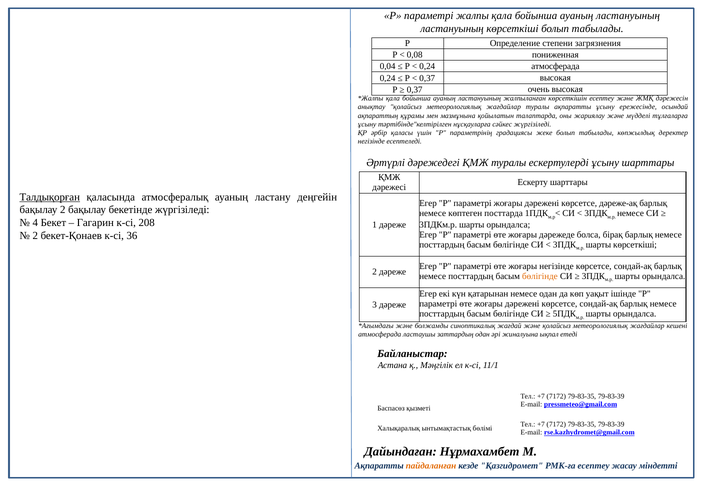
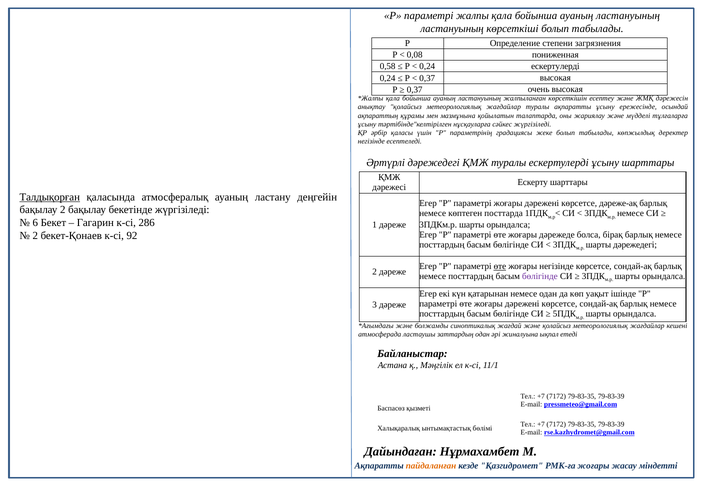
0,04: 0,04 -> 0,58
0,24 атмосферада: атмосферада -> ескертулерді
4: 4 -> 6
208: 208 -> 286
36: 36 -> 92
шарты көрсеткіші: көрсеткіші -> дәрежедегі
өте at (500, 267) underline: none -> present
бөлігінде at (540, 277) colour: orange -> purple
РМК-ға есептеу: есептеу -> жоғары
